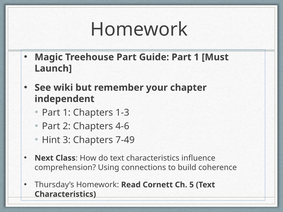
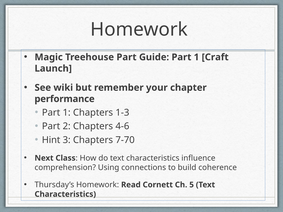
Must: Must -> Craft
independent: independent -> performance
7-49: 7-49 -> 7-70
